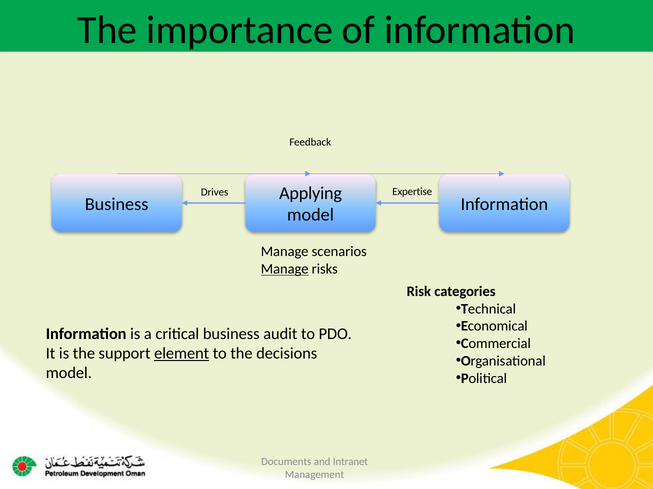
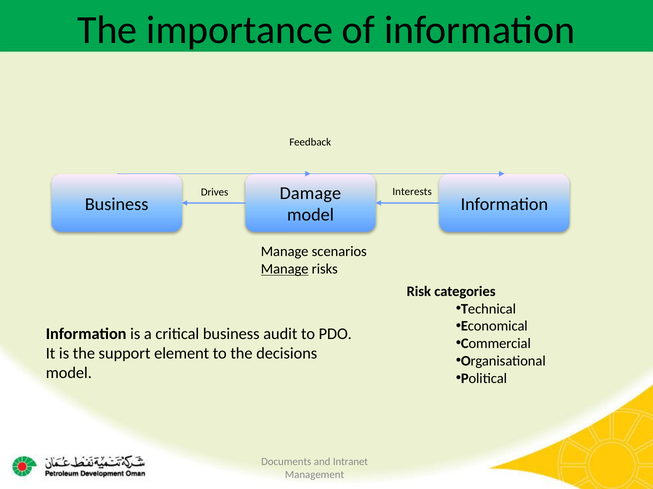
Applying: Applying -> Damage
Expertise: Expertise -> Interests
element underline: present -> none
